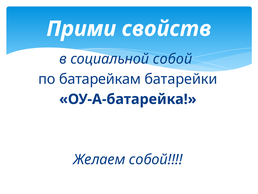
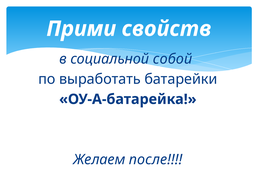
батарейкам: батарейкам -> выработать
Желаем собой: собой -> после
